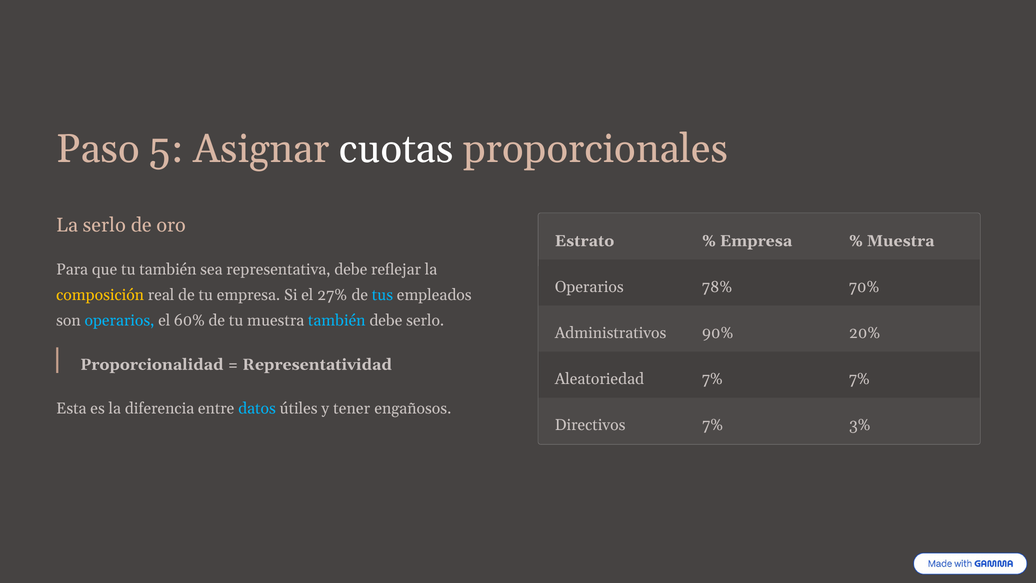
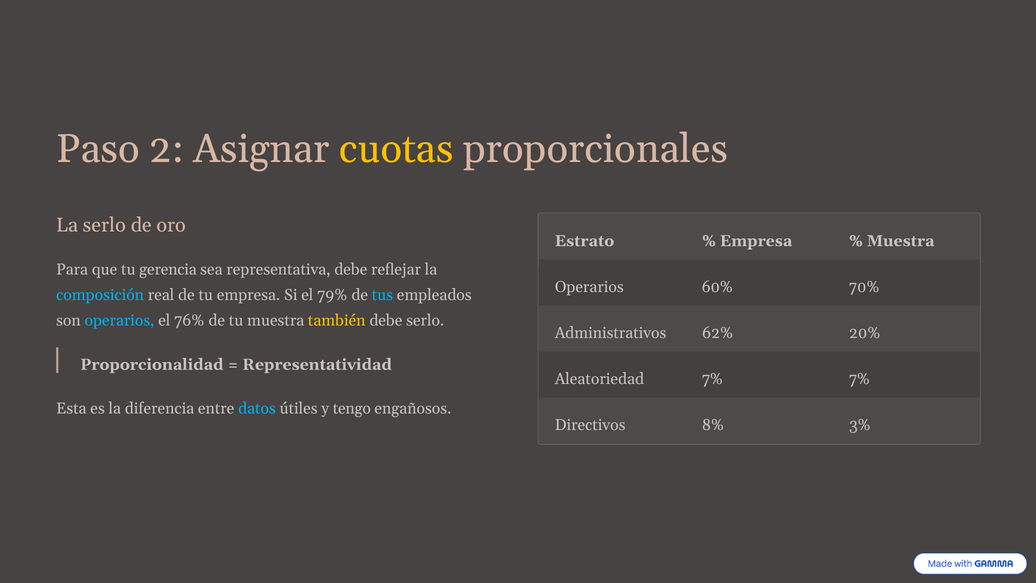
5: 5 -> 2
cuotas colour: white -> yellow
tu también: también -> gerencia
78%: 78% -> 60%
composición colour: yellow -> light blue
27%: 27% -> 79%
60%: 60% -> 76%
también at (337, 320) colour: light blue -> yellow
90%: 90% -> 62%
tener: tener -> tengo
Directivos 7%: 7% -> 8%
